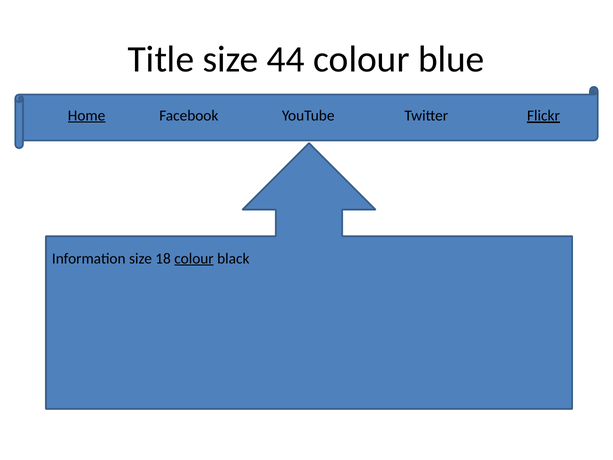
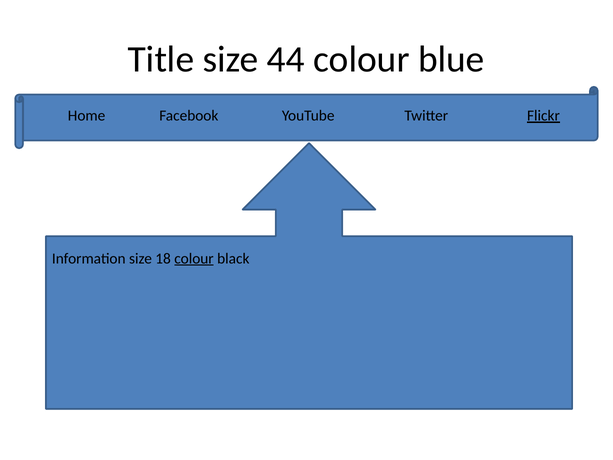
Home underline: present -> none
